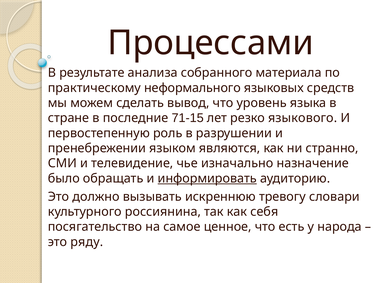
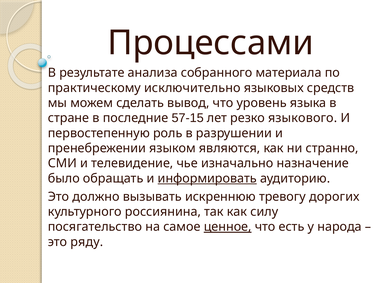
неформального: неформального -> исключительно
71-15: 71-15 -> 57-15
словари: словари -> дорогих
себя: себя -> силу
ценное underline: none -> present
